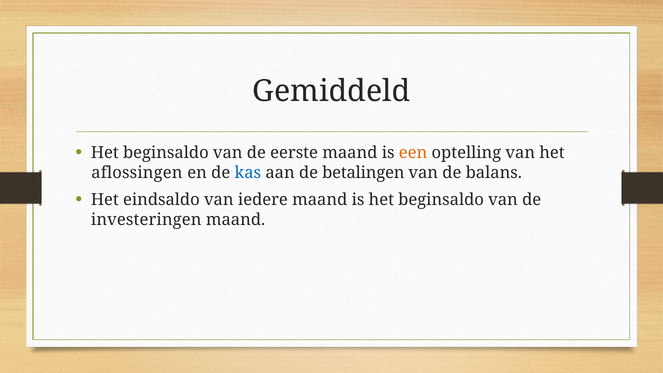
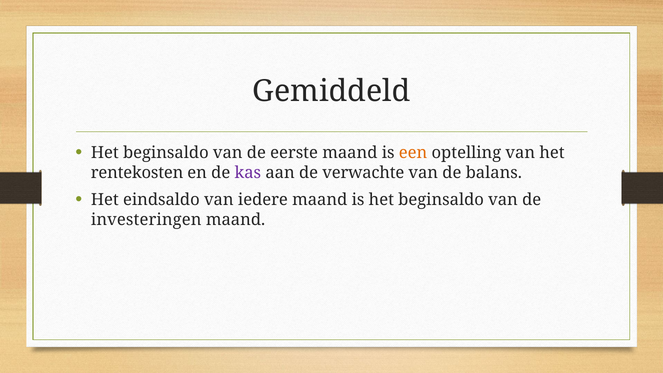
aflossingen: aflossingen -> rentekosten
kas colour: blue -> purple
betalingen: betalingen -> verwachte
